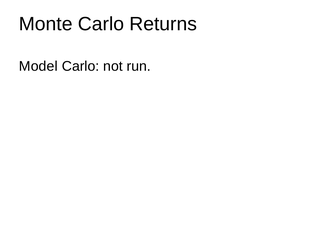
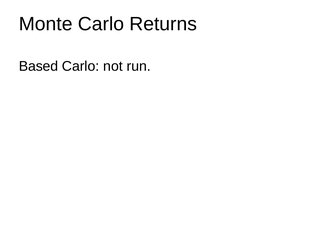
Model: Model -> Based
